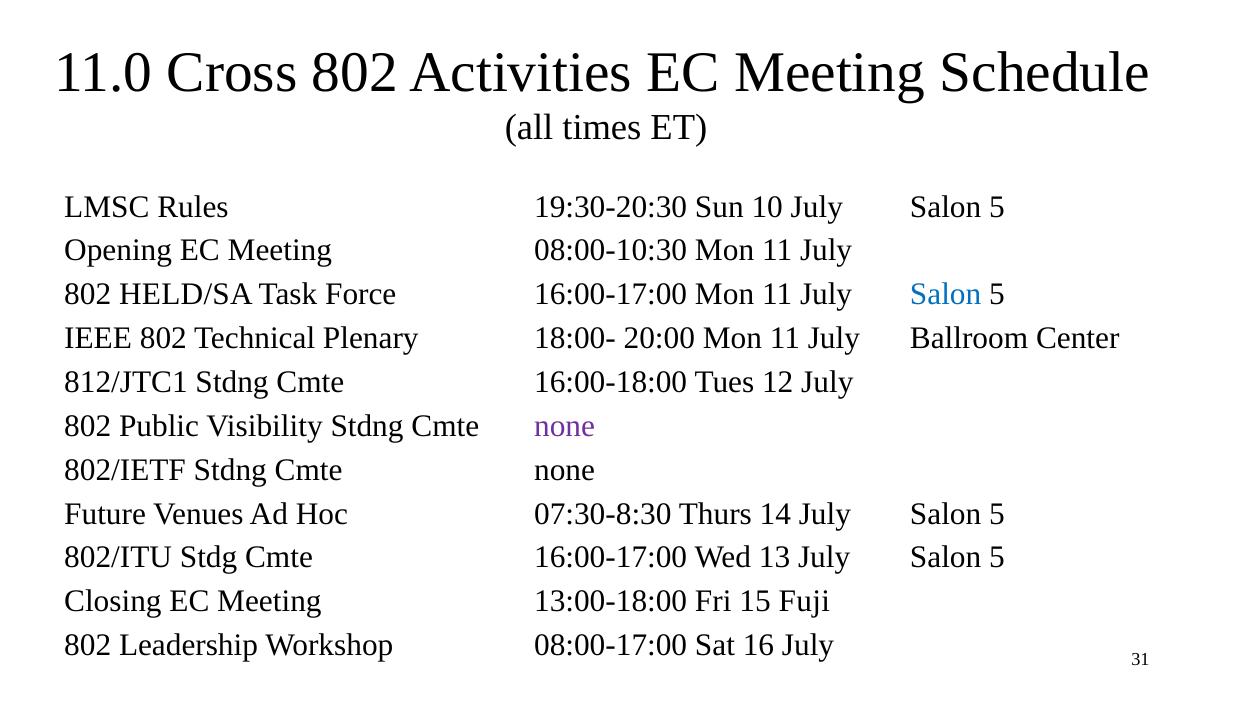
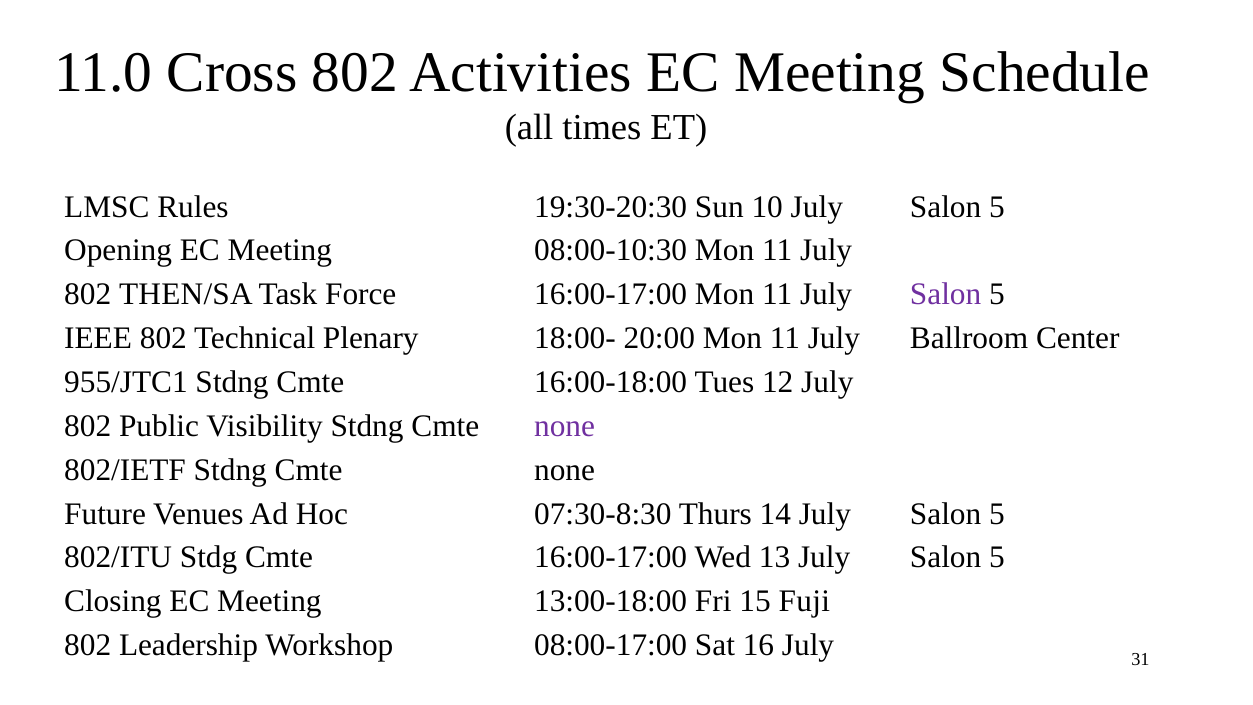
HELD/SA: HELD/SA -> THEN/SA
Salon at (946, 294) colour: blue -> purple
812/JTC1: 812/JTC1 -> 955/JTC1
